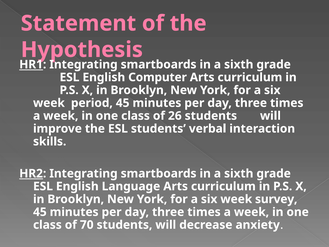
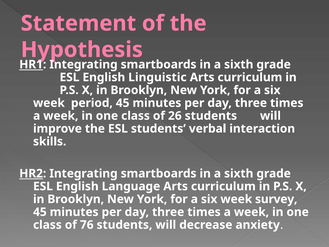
Computer: Computer -> Linguistic
70: 70 -> 76
